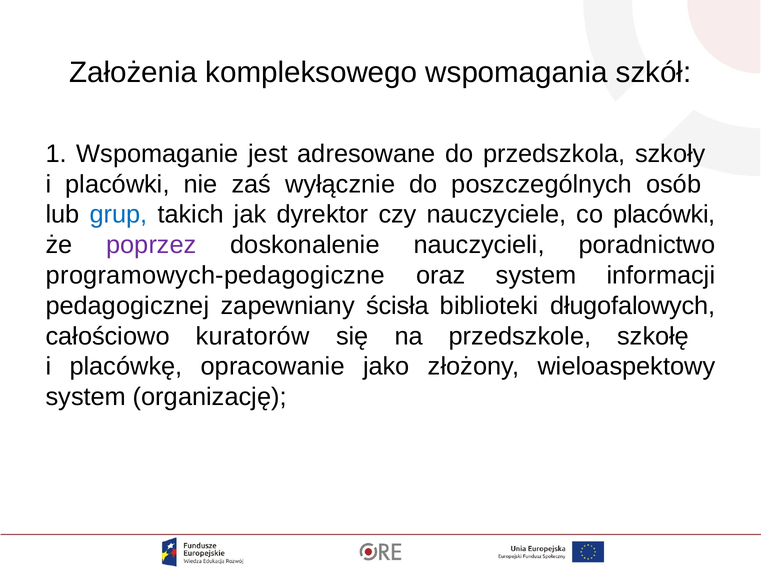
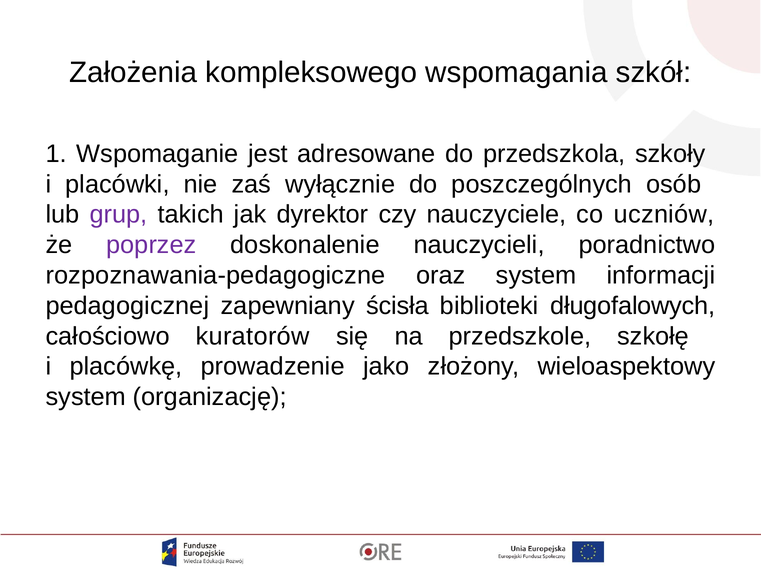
grup colour: blue -> purple
co placówki: placówki -> uczniów
programowych-pedagogiczne: programowych-pedagogiczne -> rozpoznawania-pedagogiczne
opracowanie: opracowanie -> prowadzenie
